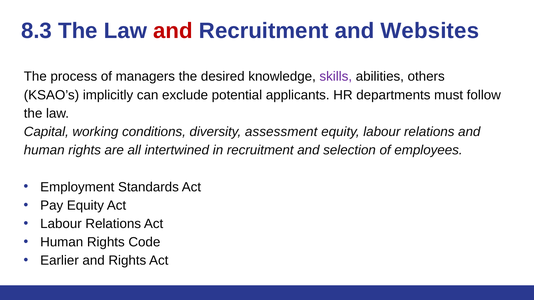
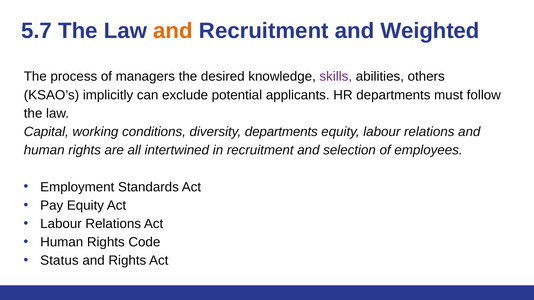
8.3: 8.3 -> 5.7
and at (173, 31) colour: red -> orange
Websites: Websites -> Weighted
diversity assessment: assessment -> departments
Earlier: Earlier -> Status
